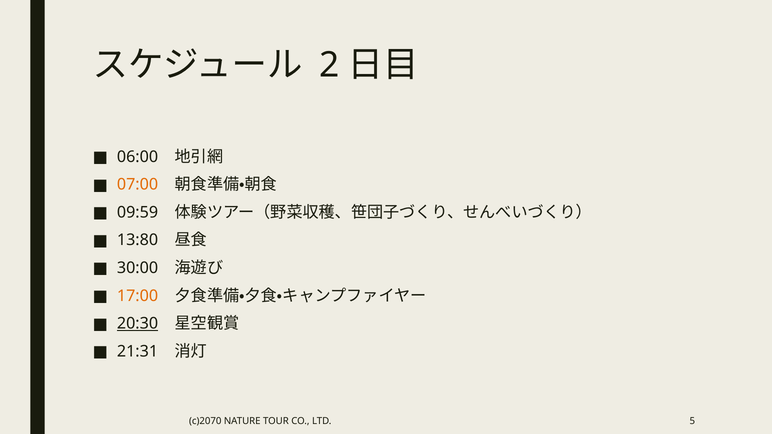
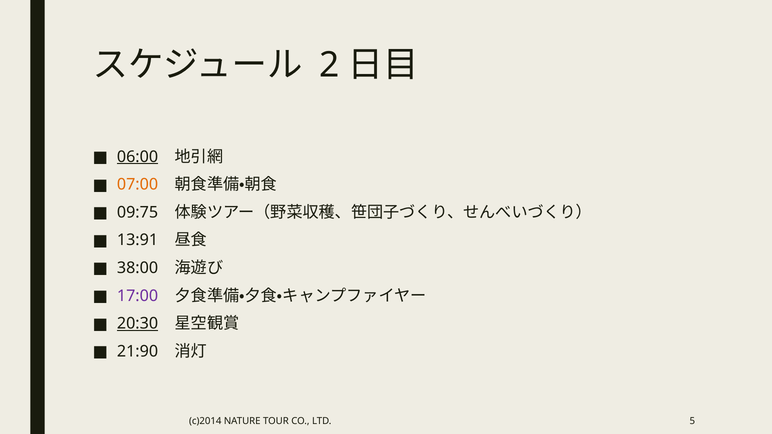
06:00 underline: none -> present
09:59: 09:59 -> 09:75
13:80: 13:80 -> 13:91
30:00: 30:00 -> 38:00
17:00 colour: orange -> purple
21:31: 21:31 -> 21:90
c)2070: c)2070 -> c)2014
